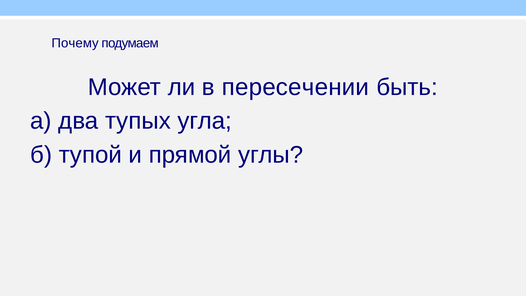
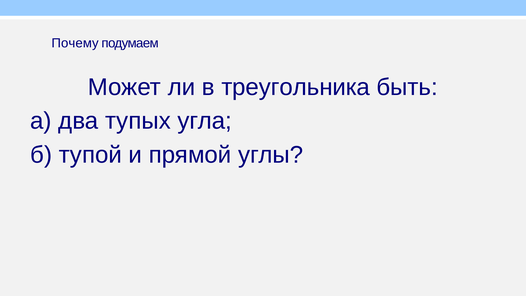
пересечении: пересечении -> треугольника
